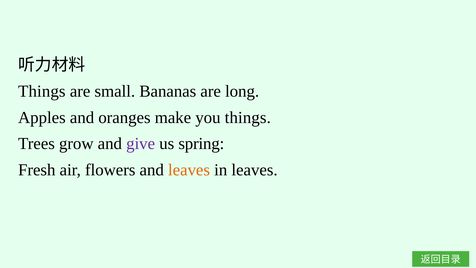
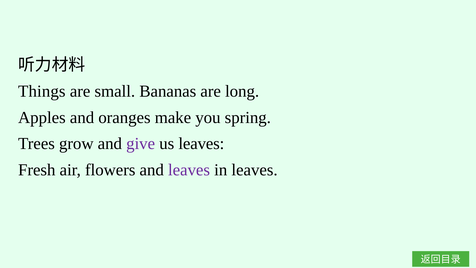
you things: things -> spring
us spring: spring -> leaves
leaves at (189, 170) colour: orange -> purple
